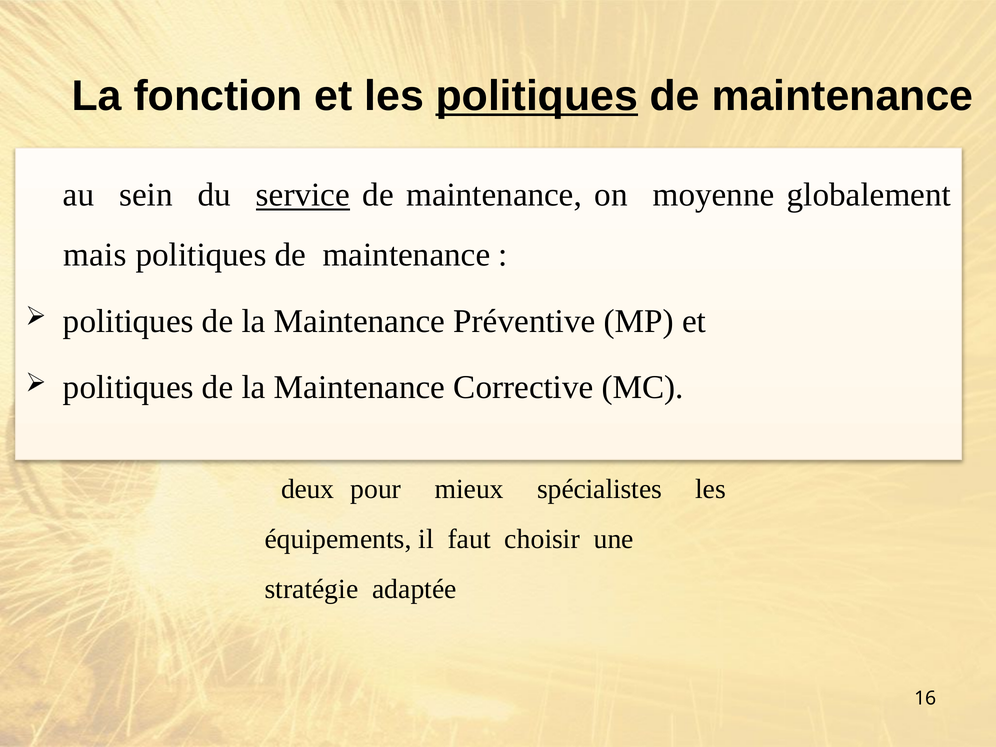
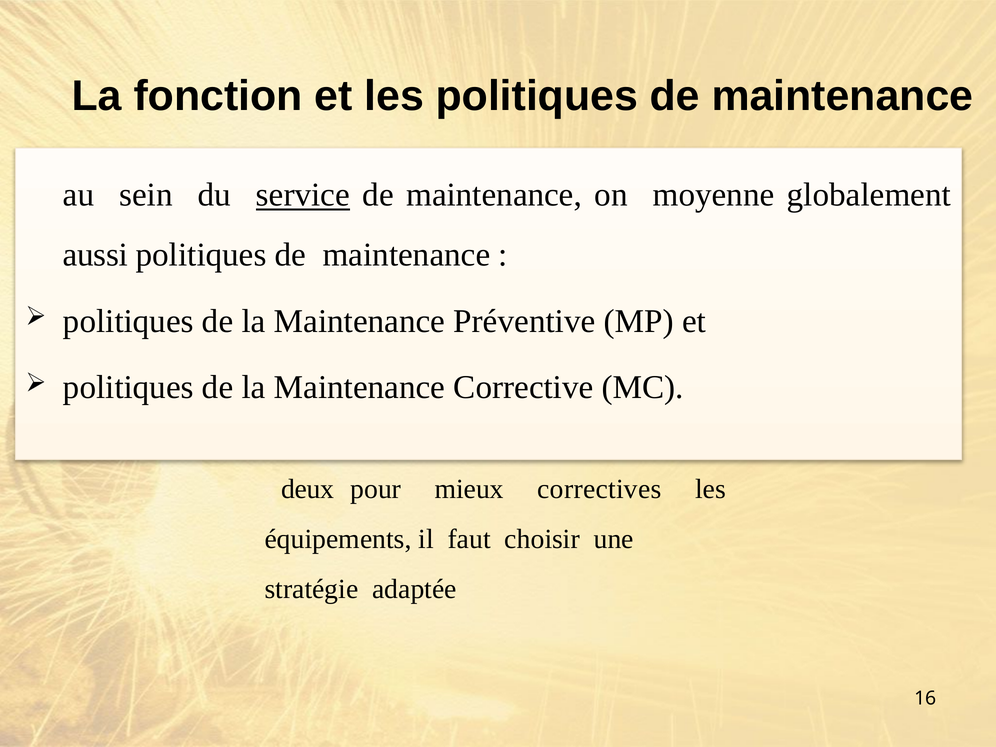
politiques at (537, 96) underline: present -> none
mais: mais -> aussi
spécialistes: spécialistes -> correctives
